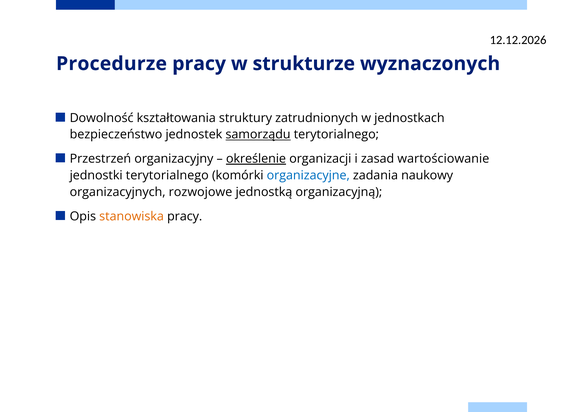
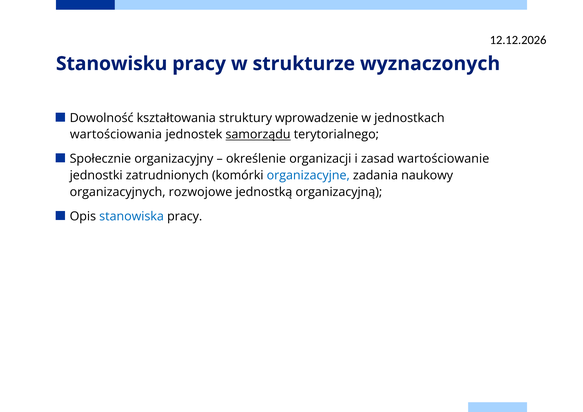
Procedurze: Procedurze -> Stanowisku
zatrudnionych: zatrudnionych -> wprowadzenie
bezpieczeństwo: bezpieczeństwo -> wartościowania
Przestrzeń: Przestrzeń -> Społecznie
określenie underline: present -> none
jednostki terytorialnego: terytorialnego -> zatrudnionych
stanowiska colour: orange -> blue
